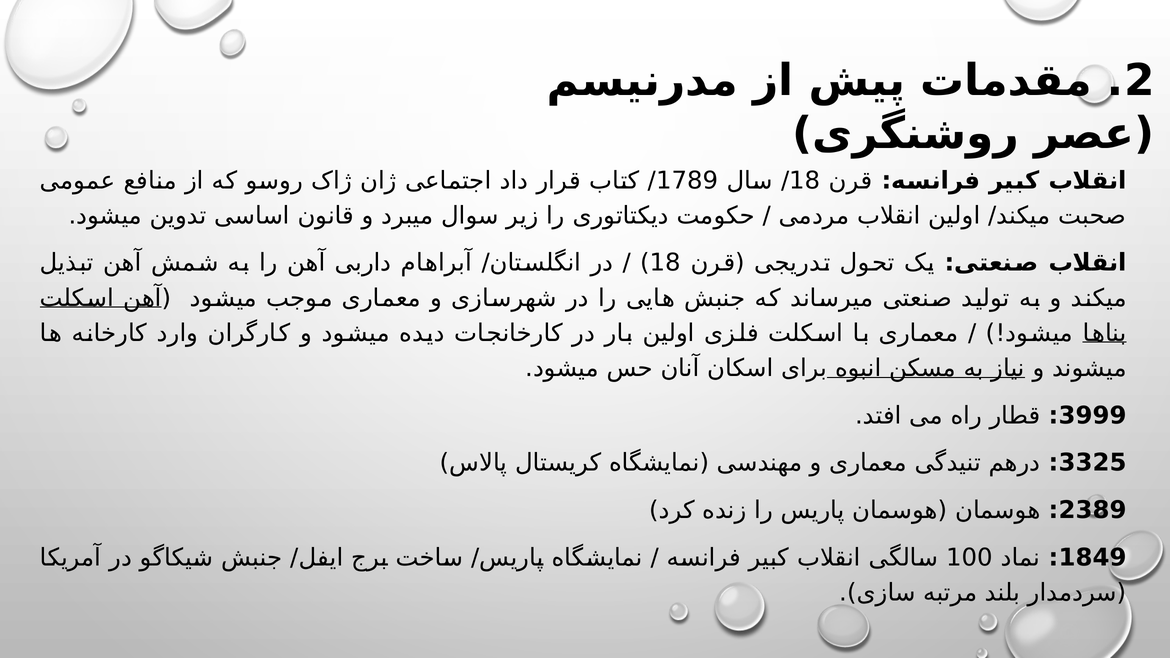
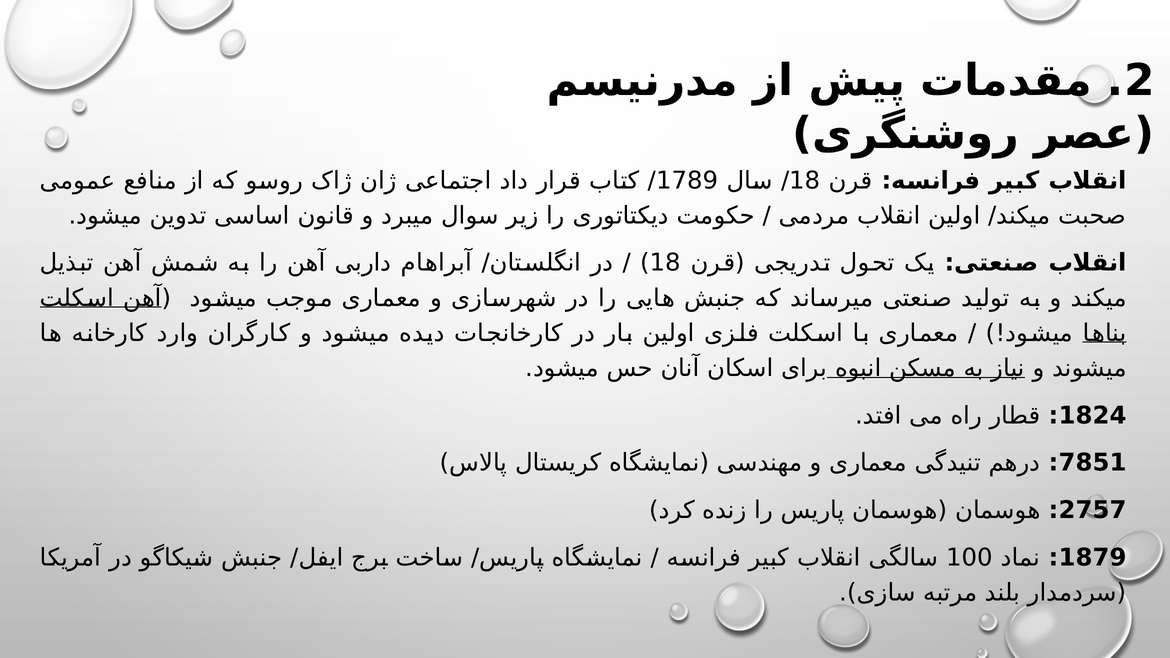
3999: 3999 -> 1824
3325: 3325 -> 7851
2389: 2389 -> 2757
1849: 1849 -> 1879
